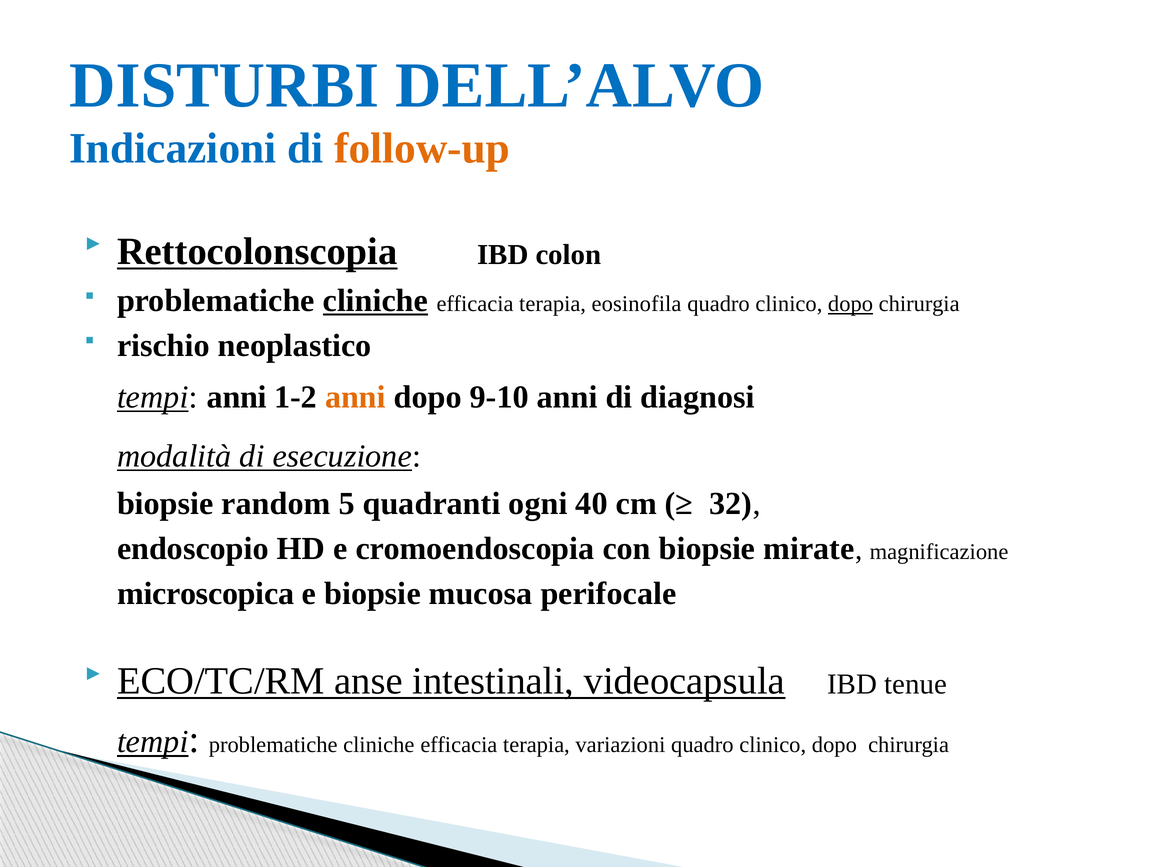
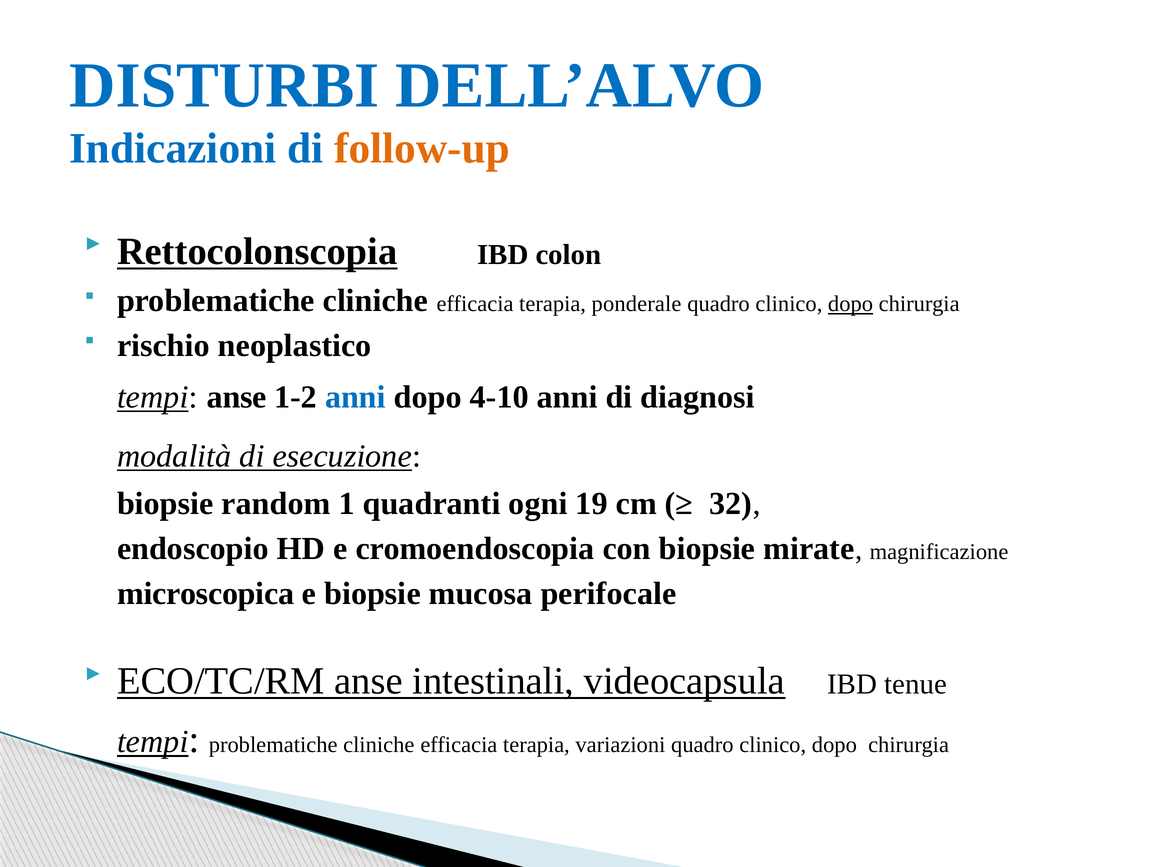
cliniche at (375, 301) underline: present -> none
eosinofila: eosinofila -> ponderale
tempi anni: anni -> anse
anni at (355, 397) colour: orange -> blue
9-10: 9-10 -> 4-10
5: 5 -> 1
40: 40 -> 19
